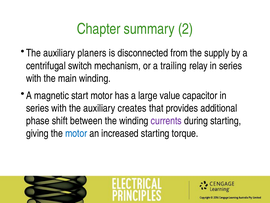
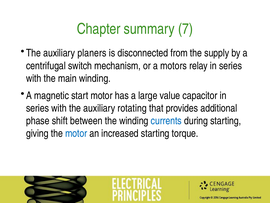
2: 2 -> 7
trailing: trailing -> motors
creates: creates -> rotating
currents colour: purple -> blue
